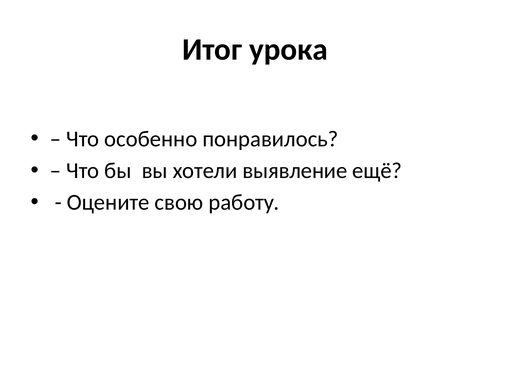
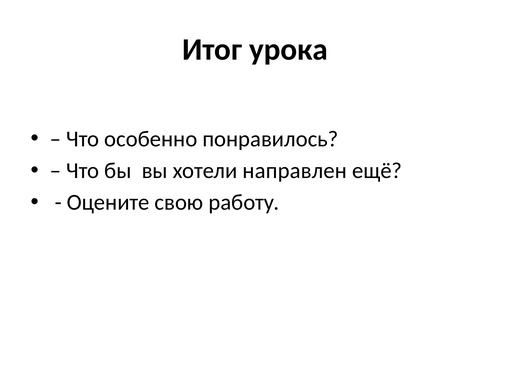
выявление: выявление -> направлен
